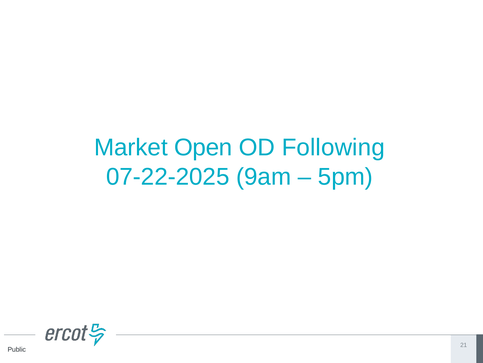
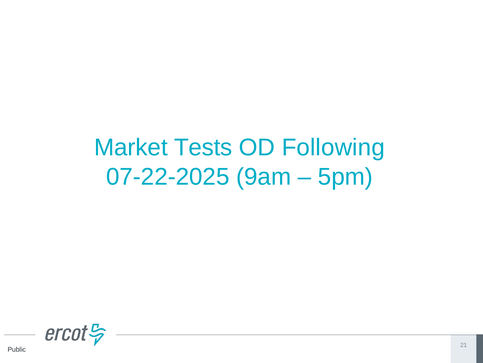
Open: Open -> Tests
